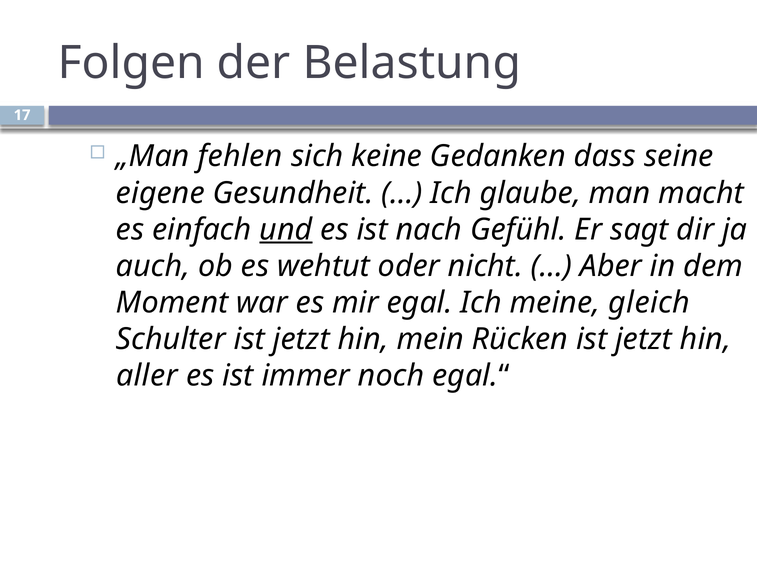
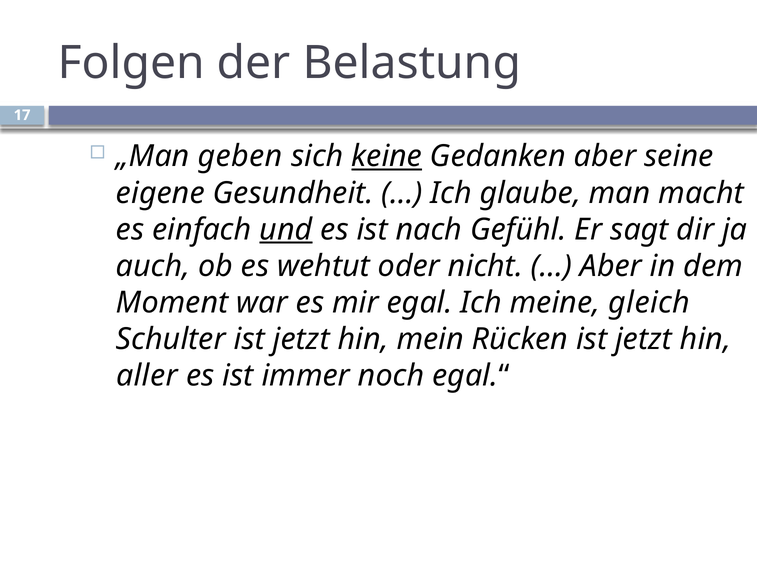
fehlen: fehlen -> geben
keine underline: none -> present
Gedanken dass: dass -> aber
